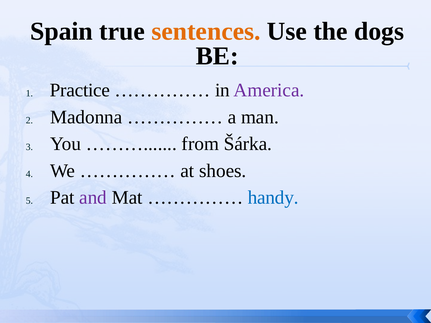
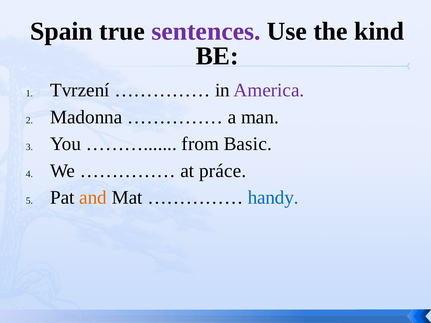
sentences colour: orange -> purple
dogs: dogs -> kind
Practice: Practice -> Tvrzení
Šárka: Šárka -> Basic
shoes: shoes -> práce
and colour: purple -> orange
